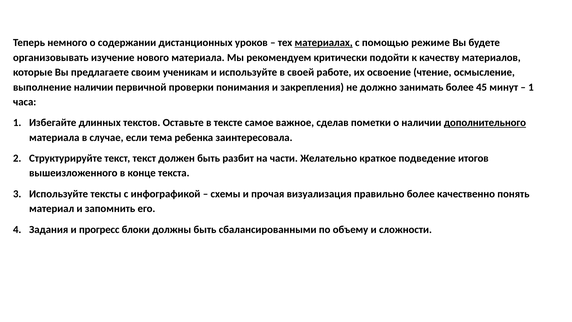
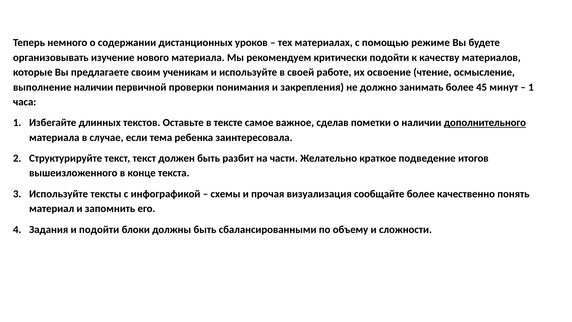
материалах underline: present -> none
правильно: правильно -> сообщайте
и прогресс: прогресс -> подойти
